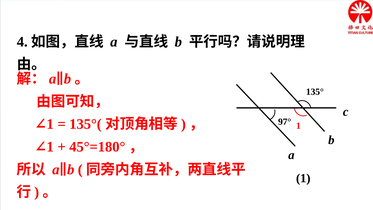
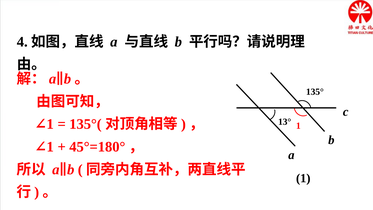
97°: 97° -> 13°
